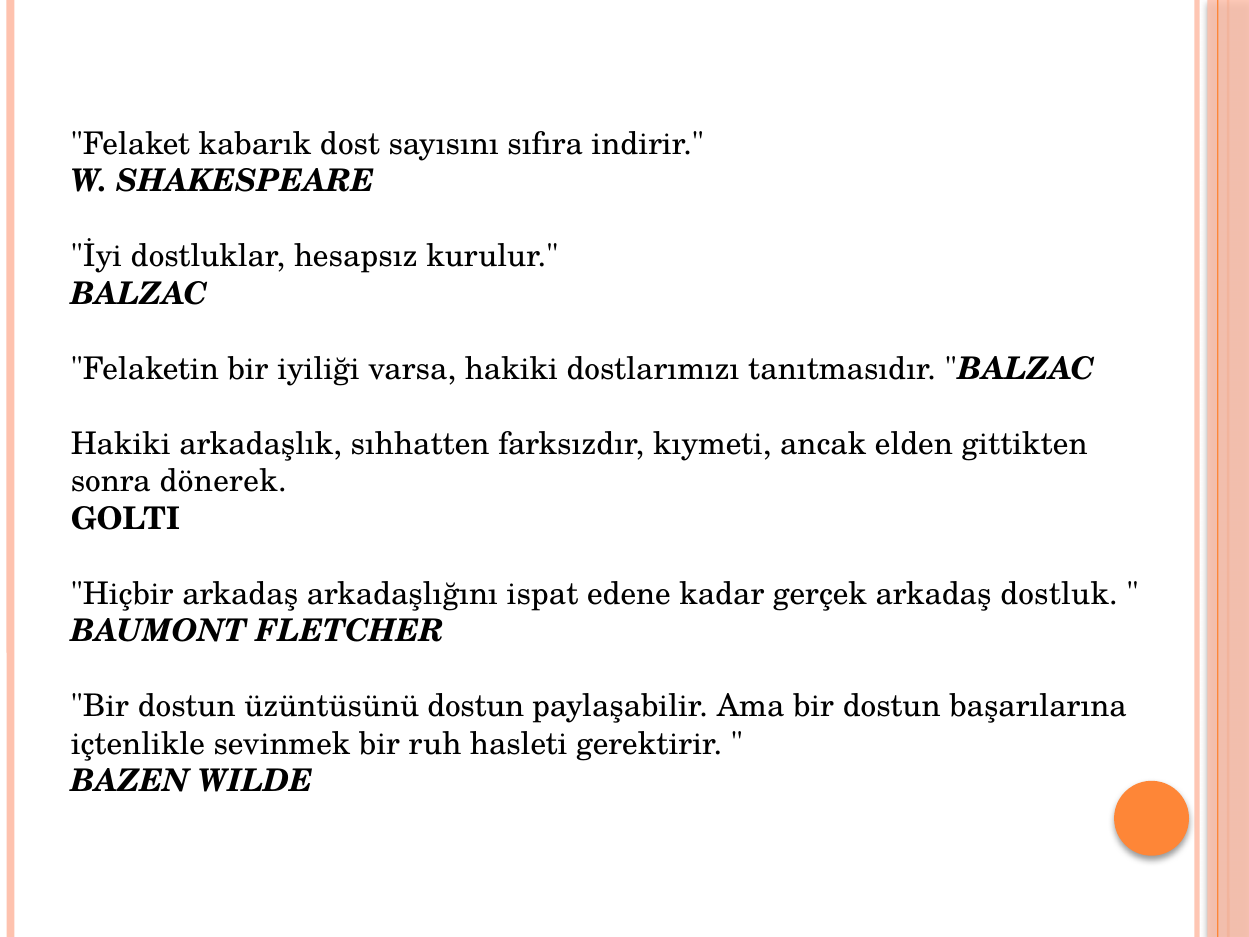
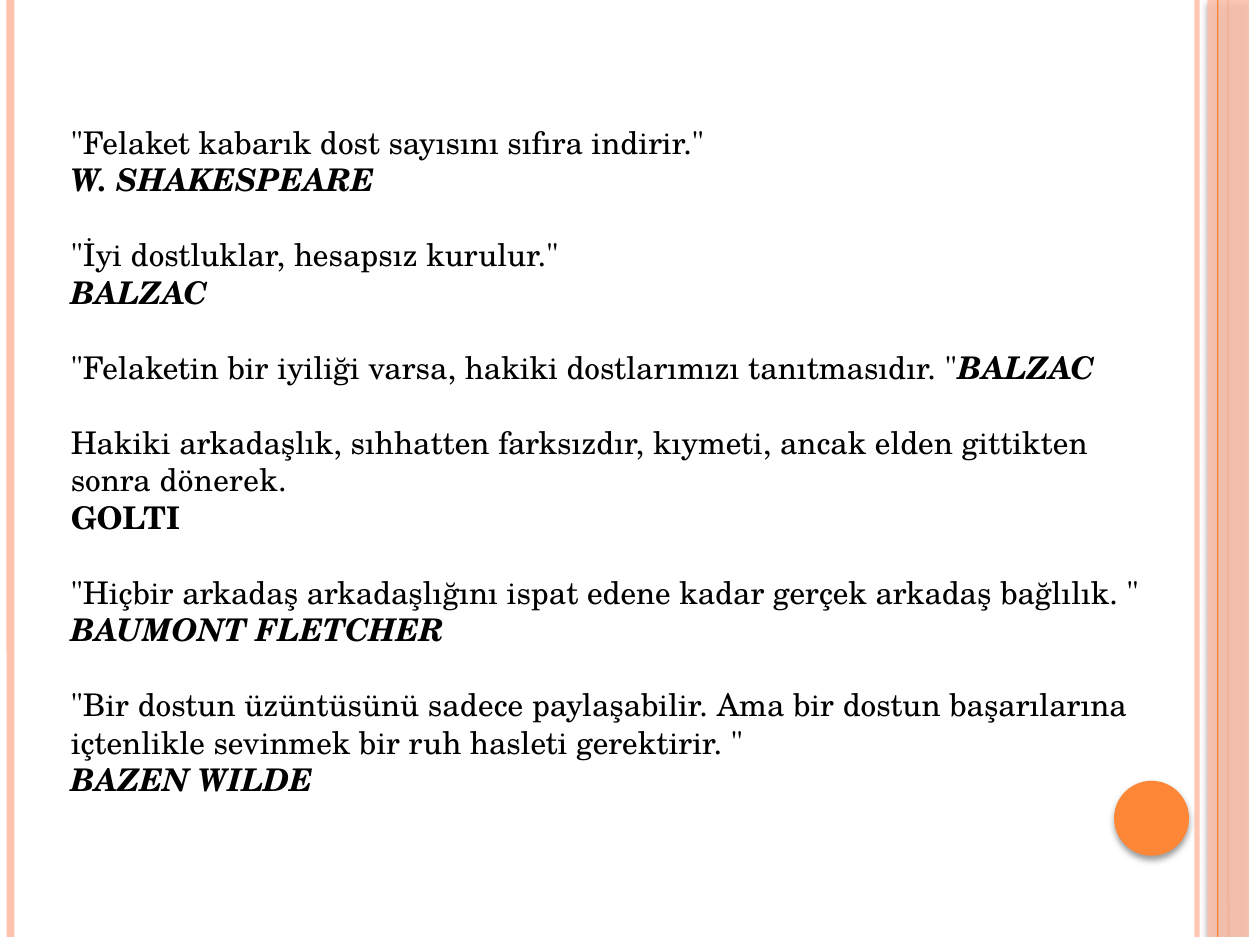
dostluk: dostluk -> bağlılık
üzüntüsünü dostun: dostun -> sadece
